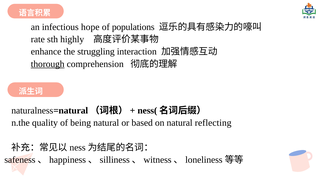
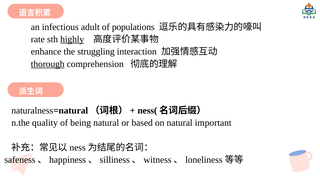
hope: hope -> adult
highly underline: none -> present
reflecting: reflecting -> important
